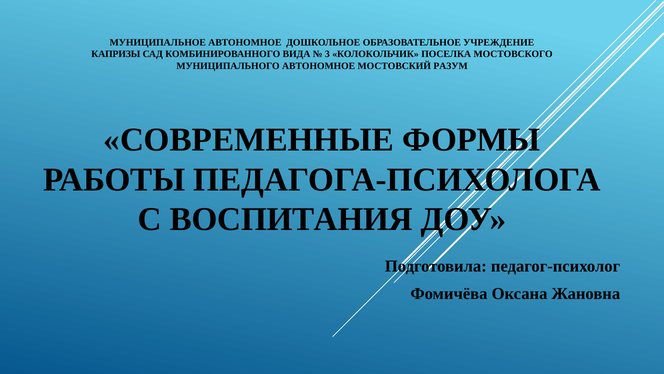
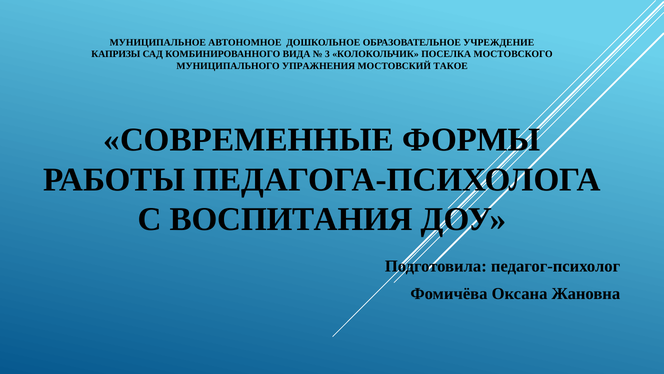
МУНИЦИПАЛЬНОГО АВТОНОМНОЕ: АВТОНОМНОЕ -> УПРАЖНЕНИЯ
РАЗУМ: РАЗУМ -> ТАКОЕ
